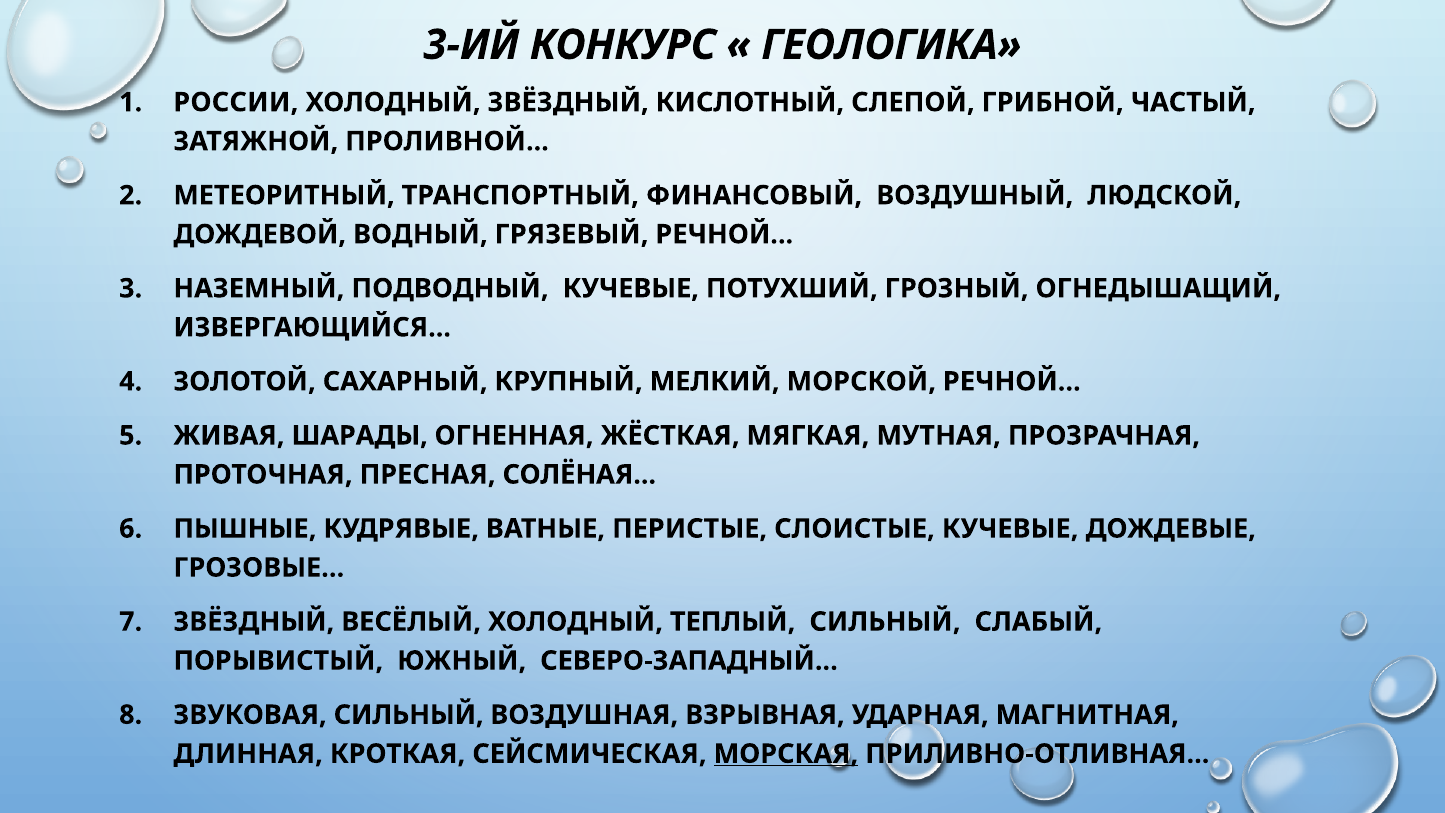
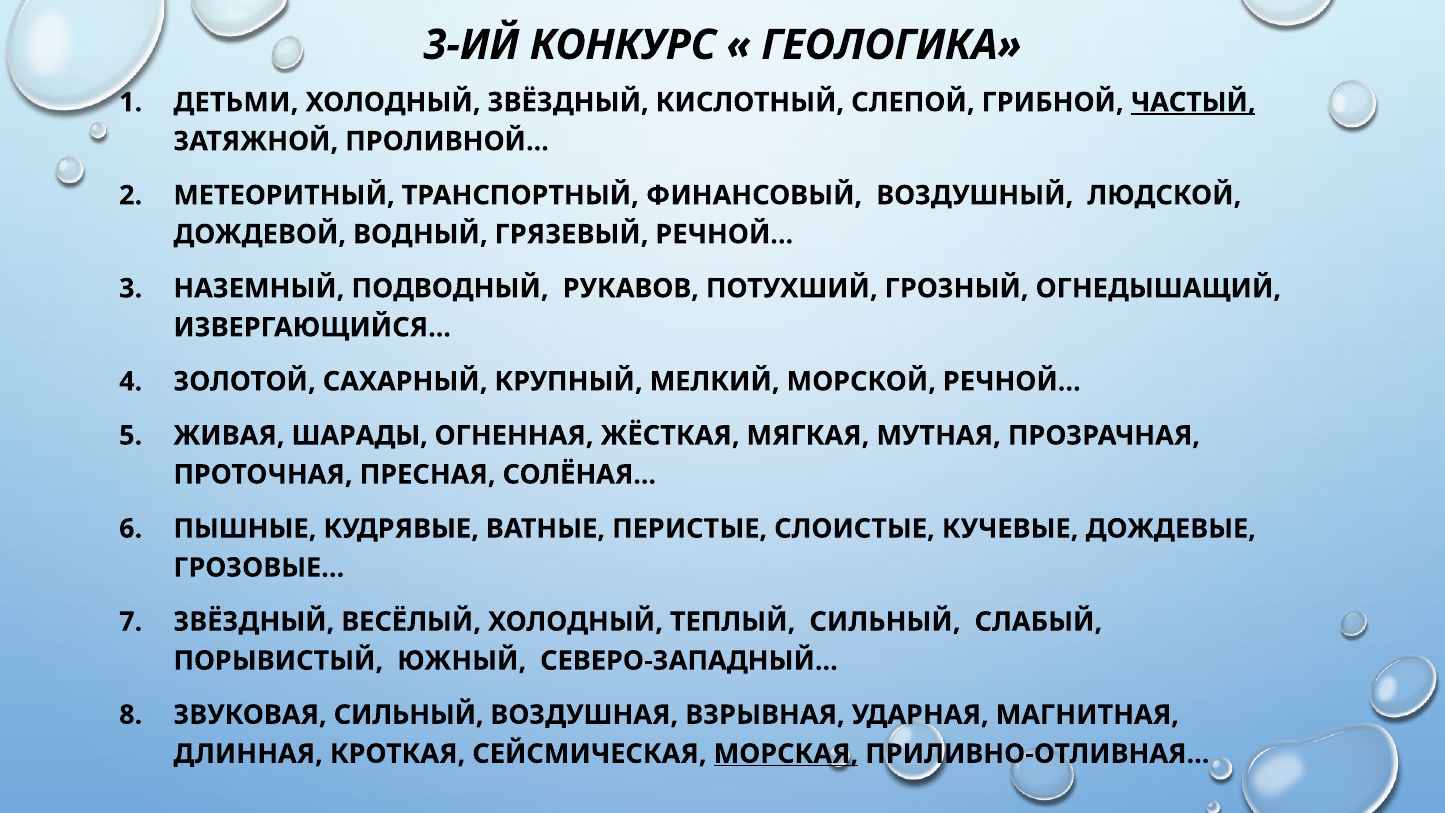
РОССИИ: РОССИИ -> ДЕТЬМИ
ЧАСТЫЙ underline: none -> present
ПОДВОДНЫЙ КУЧЕВЫЕ: КУЧЕВЫЕ -> РУКАВОВ
